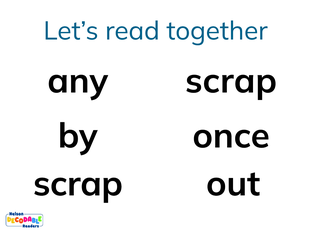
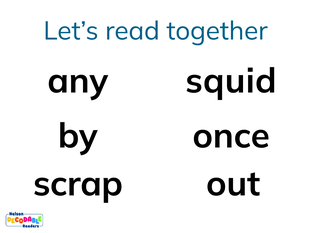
any scrap: scrap -> squid
